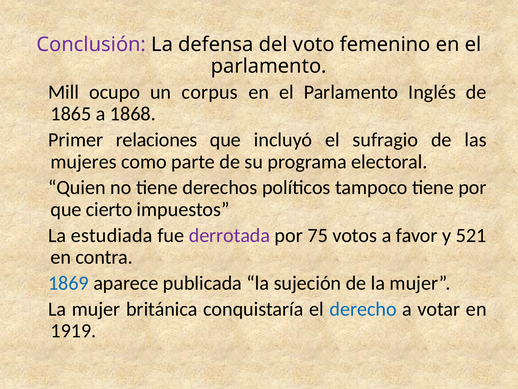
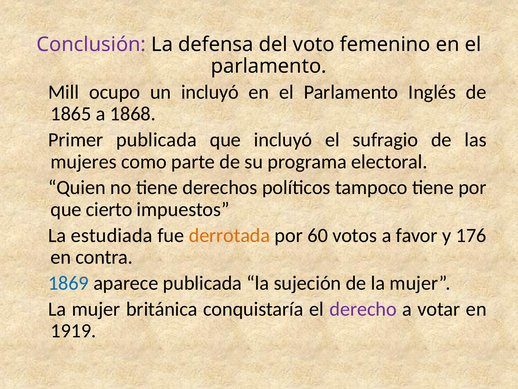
un corpus: corpus -> incluyó
Primer relaciones: relaciones -> publicada
derrotada colour: purple -> orange
75: 75 -> 60
521: 521 -> 176
derecho colour: blue -> purple
